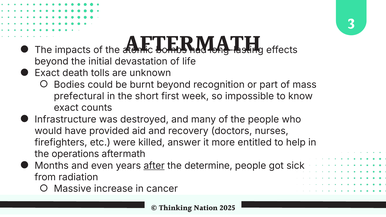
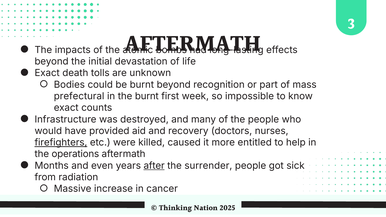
the short: short -> burnt
firefighters underline: none -> present
answer: answer -> caused
determine: determine -> surrender
